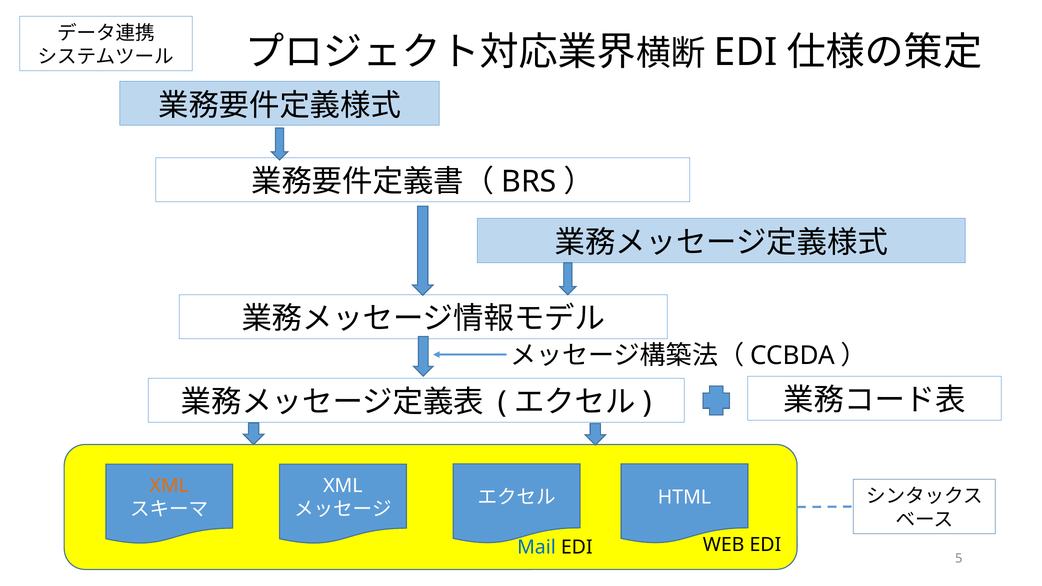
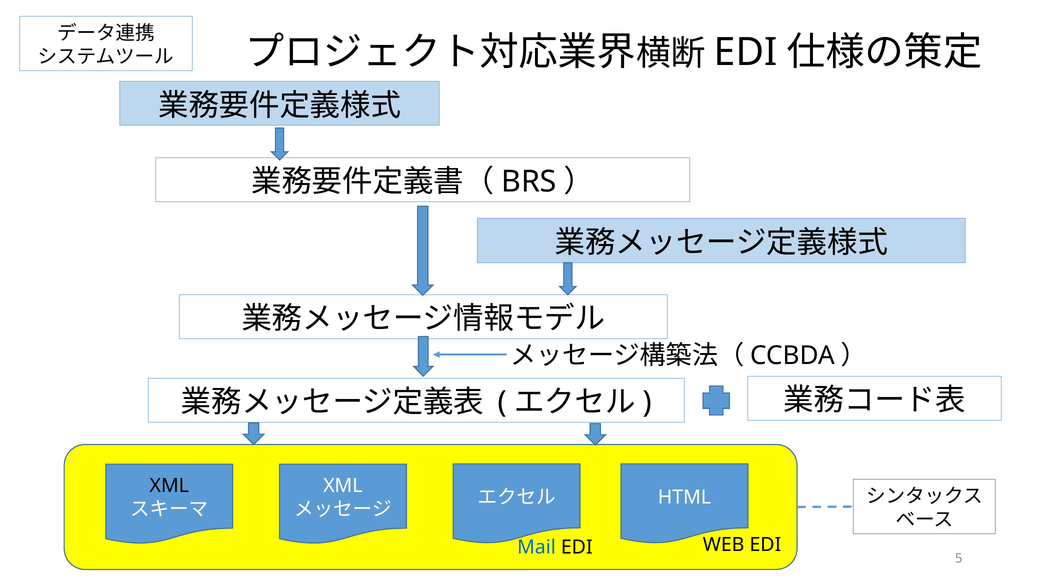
XML at (169, 486) colour: orange -> black
